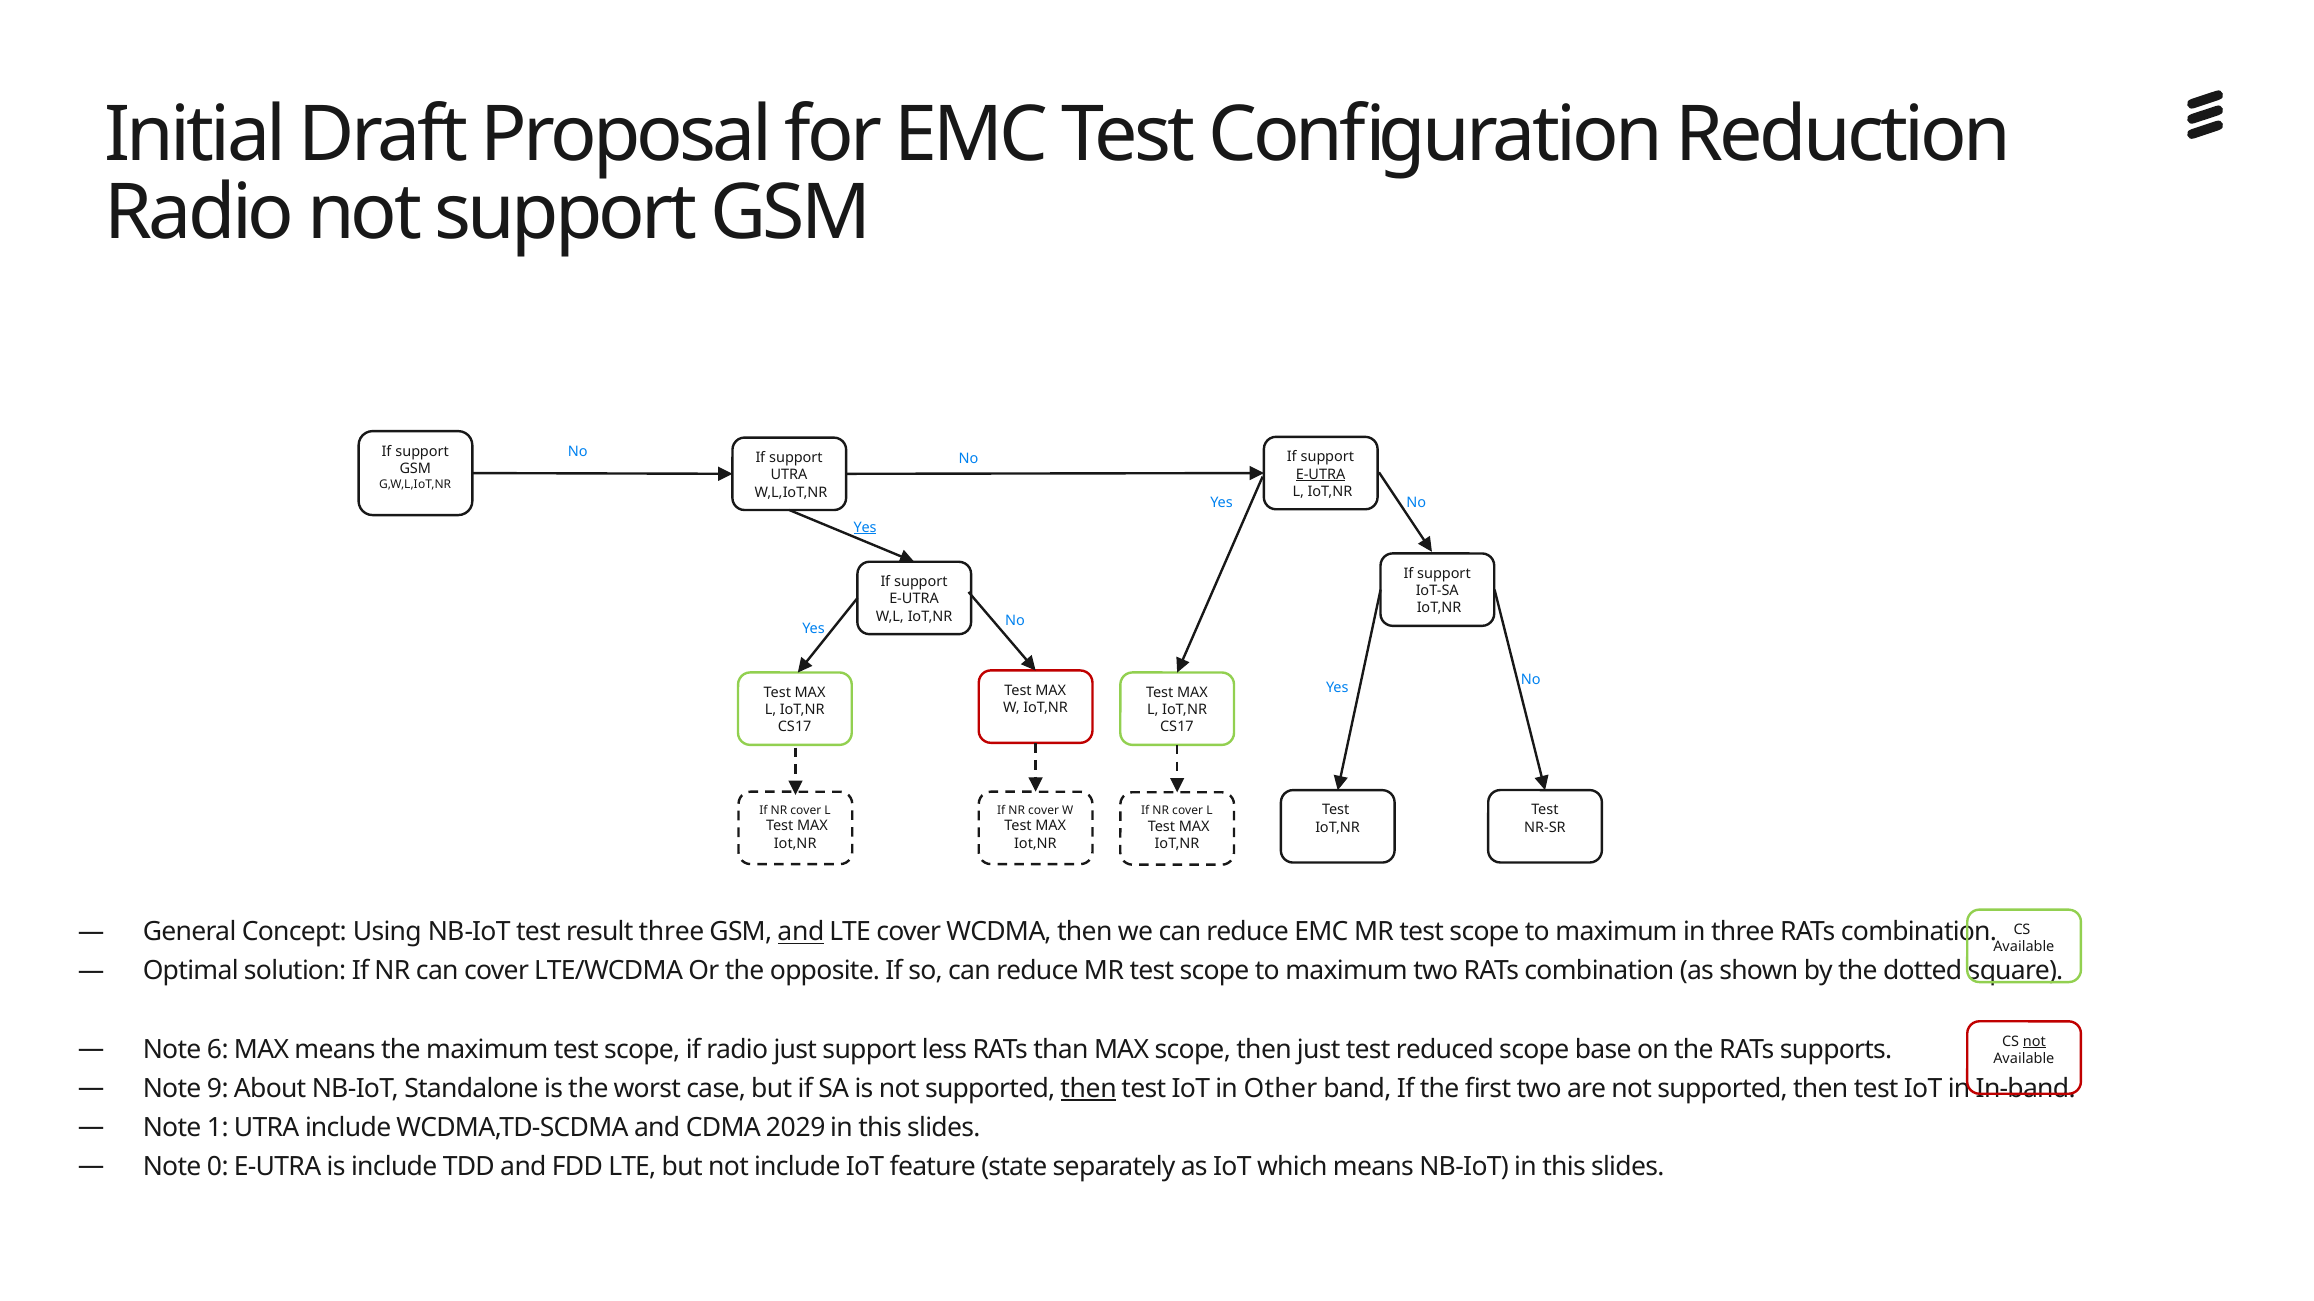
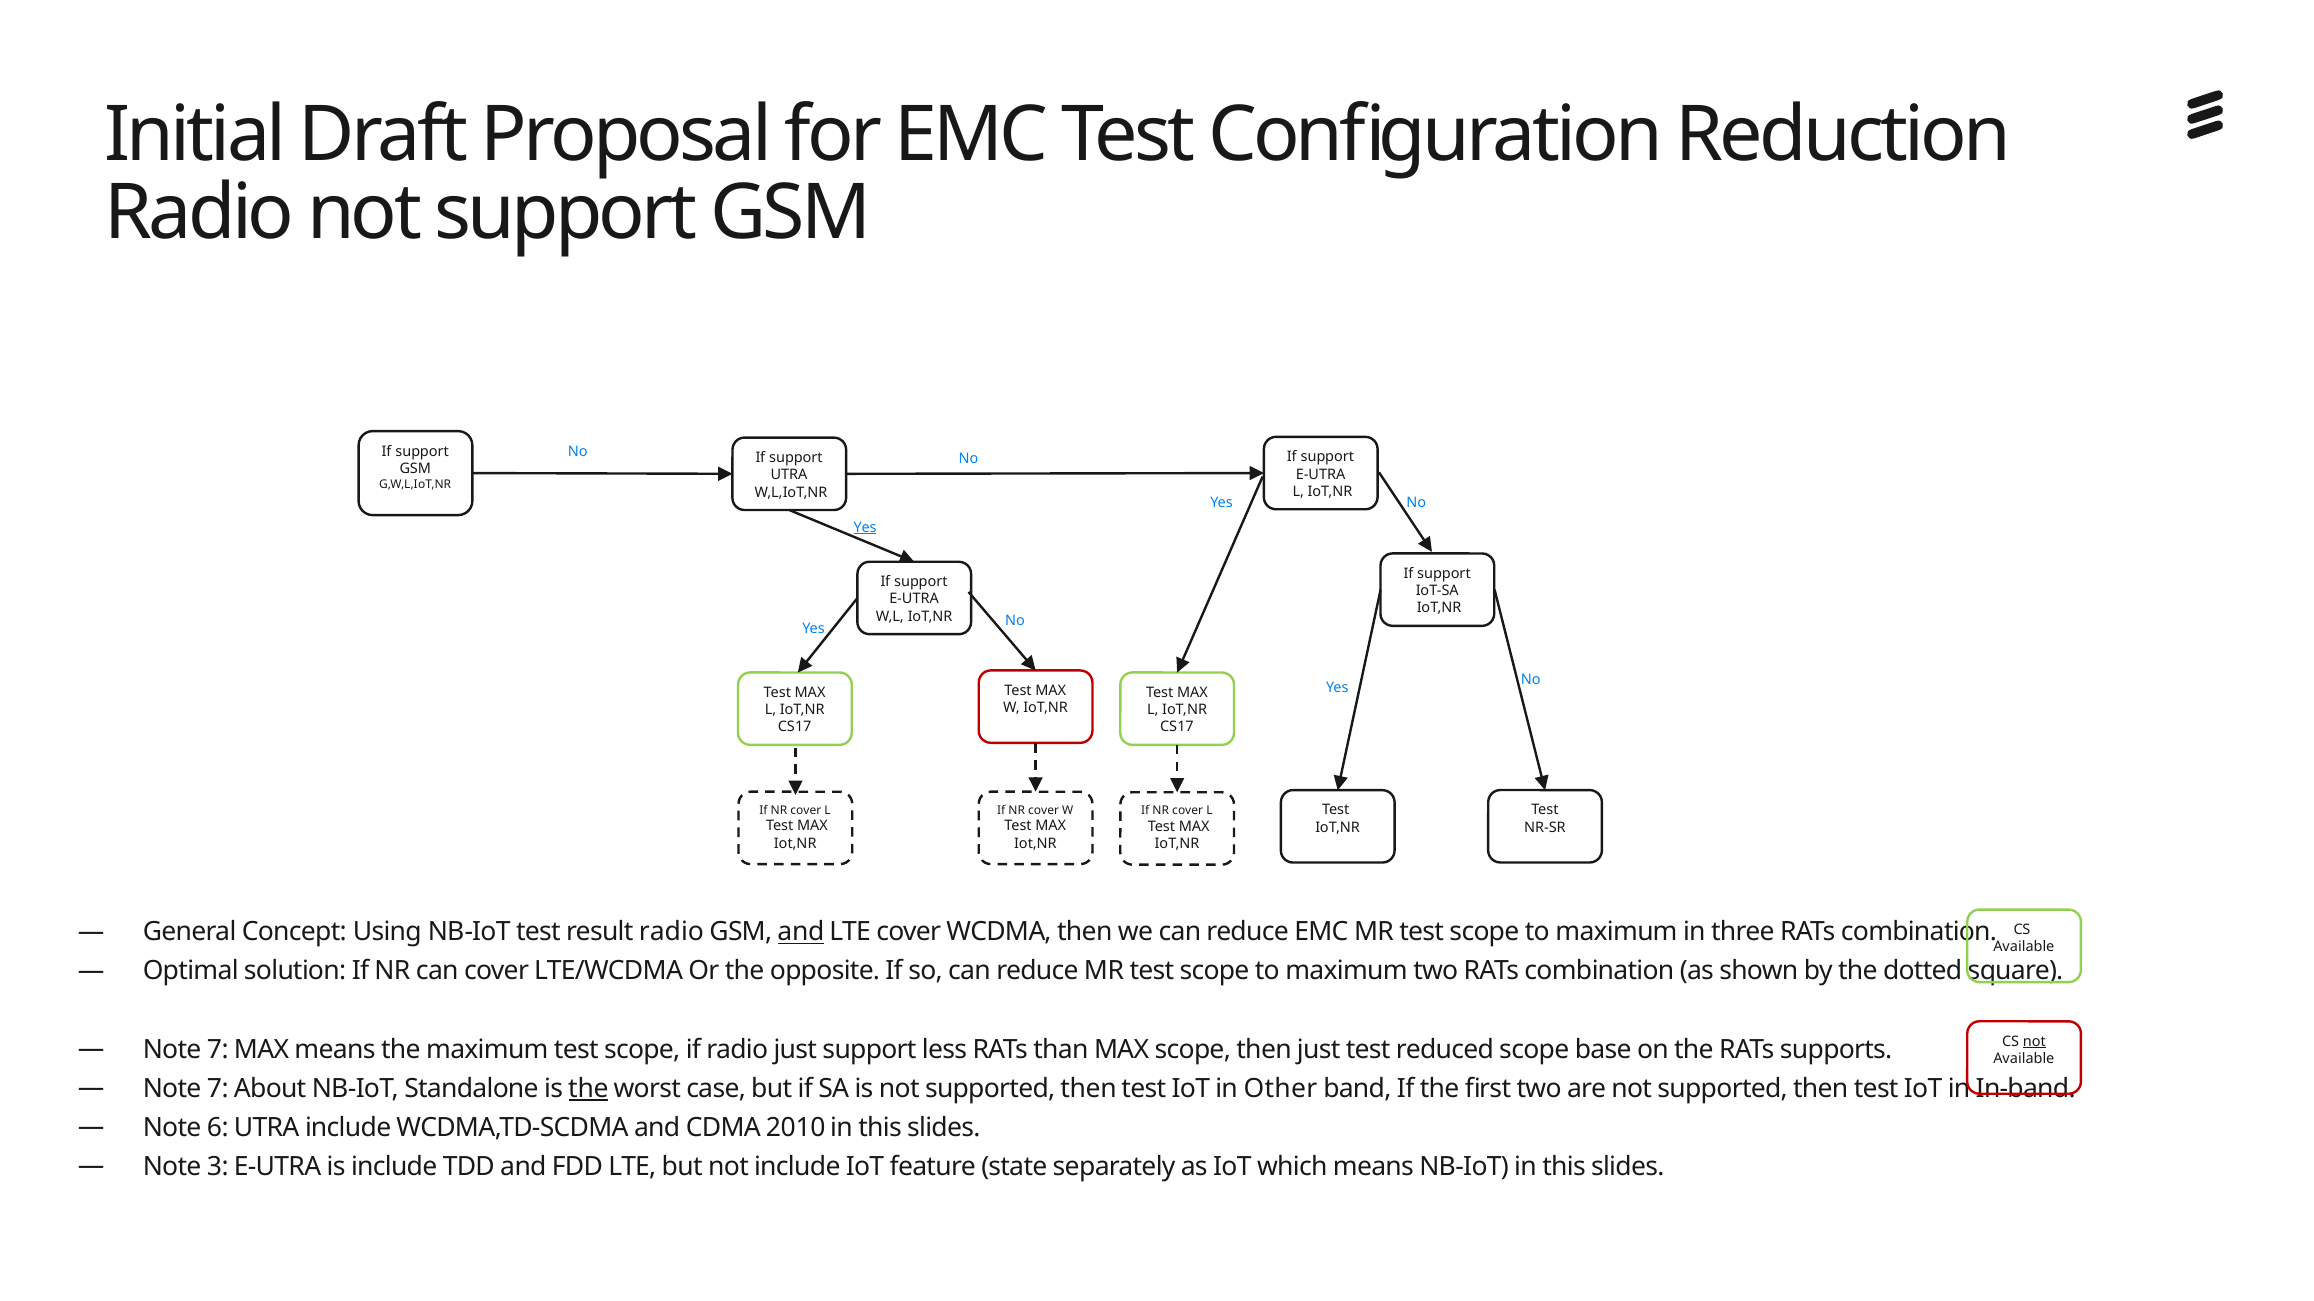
E-UTRA at (1321, 474) underline: present -> none
result three: three -> radio
6 at (218, 1050): 6 -> 7
9 at (218, 1089): 9 -> 7
the at (588, 1089) underline: none -> present
then at (1089, 1089) underline: present -> none
1: 1 -> 6
2029: 2029 -> 2010
0: 0 -> 3
